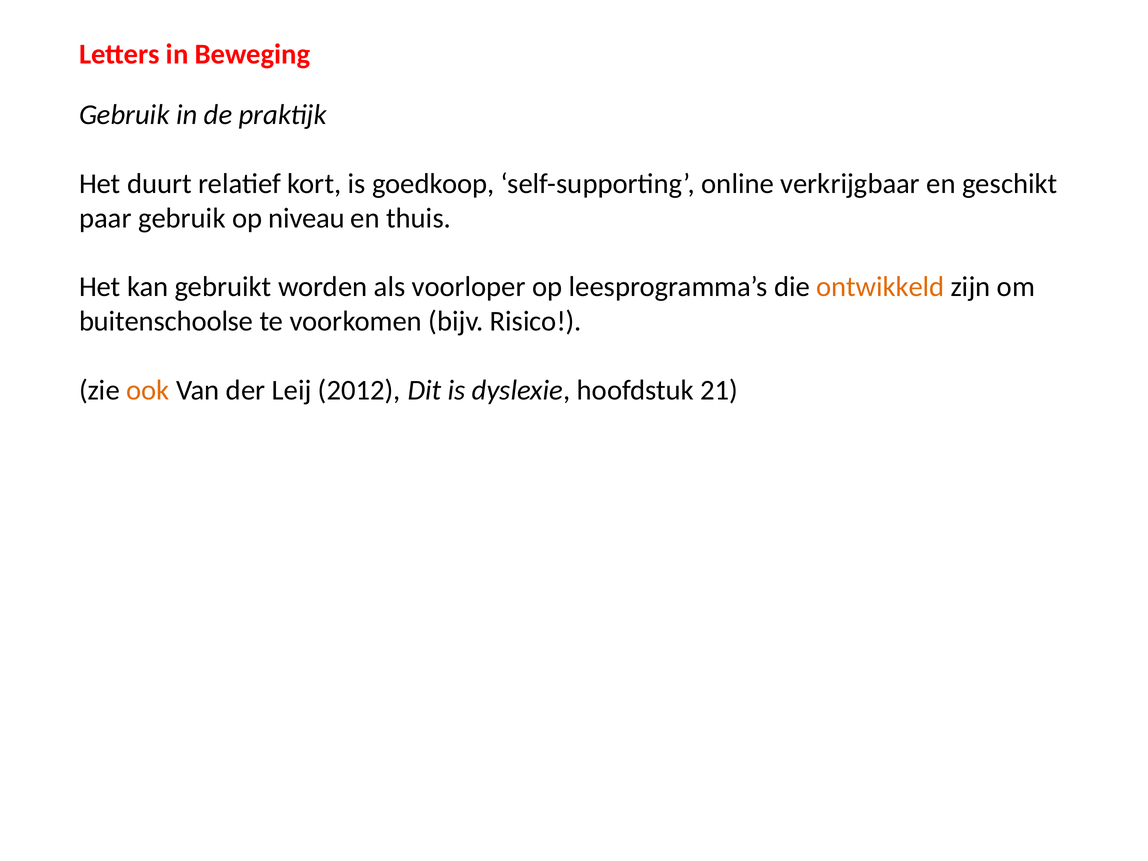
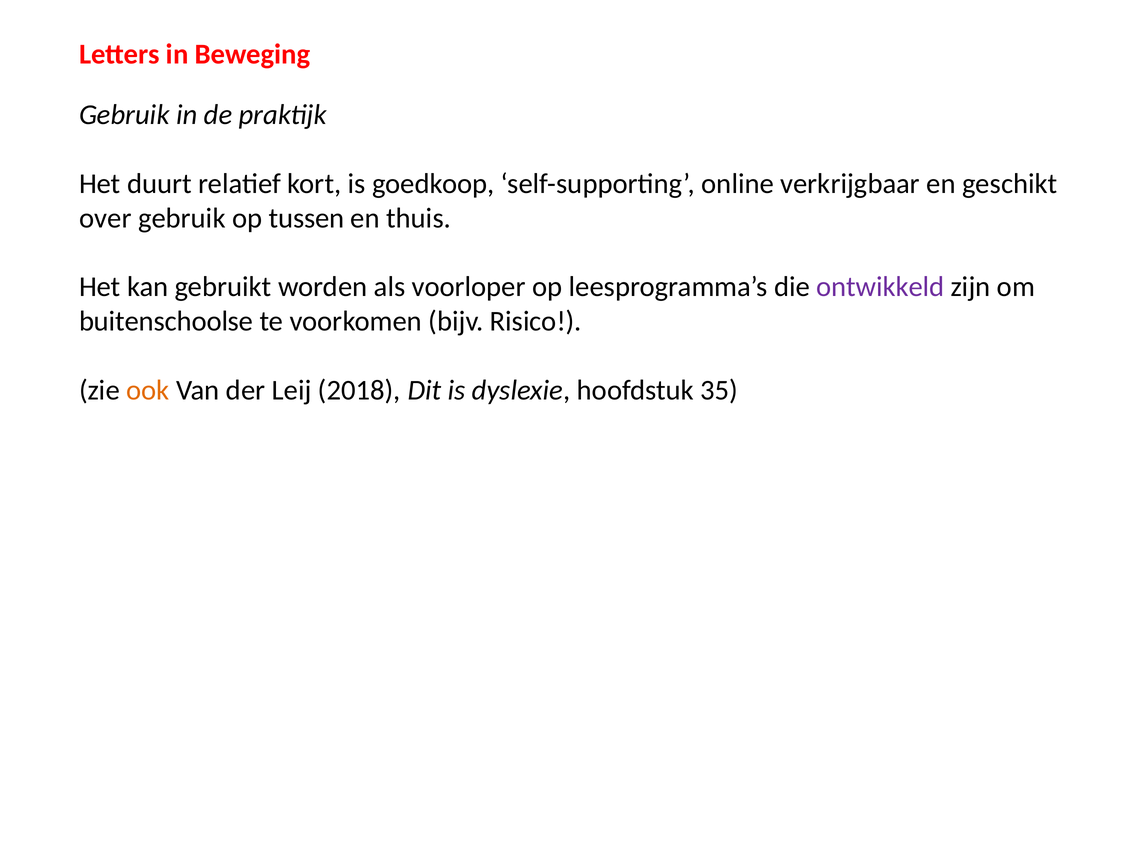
paar: paar -> over
niveau: niveau -> tussen
ontwikkeld colour: orange -> purple
2012: 2012 -> 2018
21: 21 -> 35
